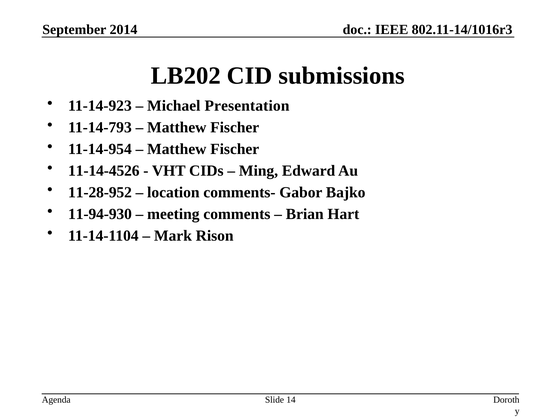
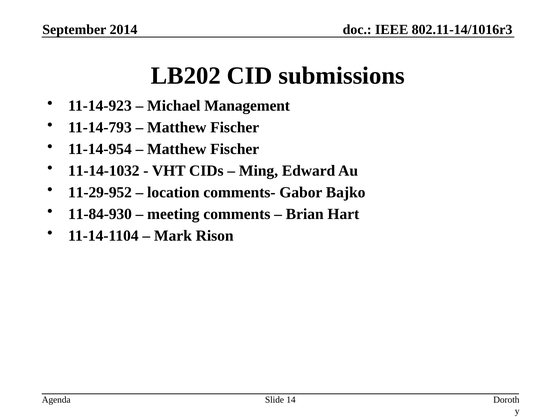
Presentation: Presentation -> Management
11-14-4526: 11-14-4526 -> 11-14-1032
11-28-952: 11-28-952 -> 11-29-952
11-94-930: 11-94-930 -> 11-84-930
